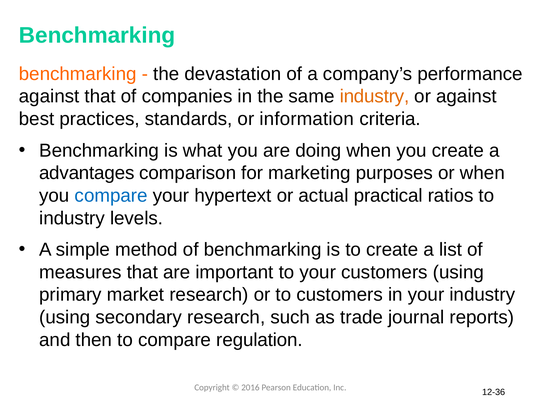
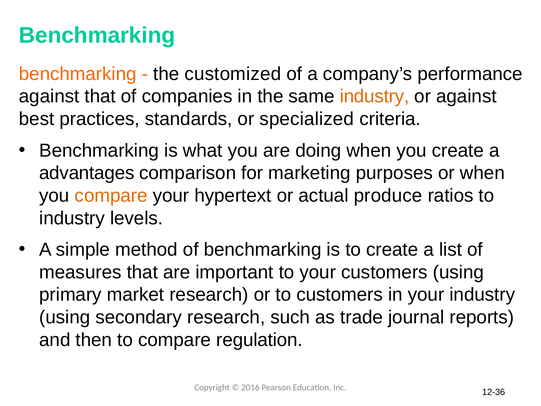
devastation: devastation -> customized
information: information -> specialized
compare at (111, 196) colour: blue -> orange
practical: practical -> produce
